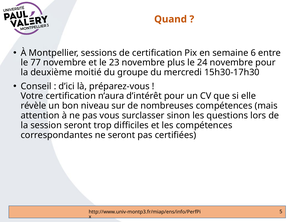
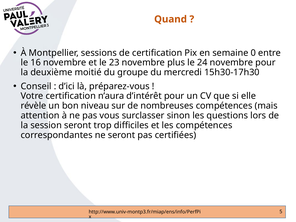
6: 6 -> 0
77: 77 -> 16
